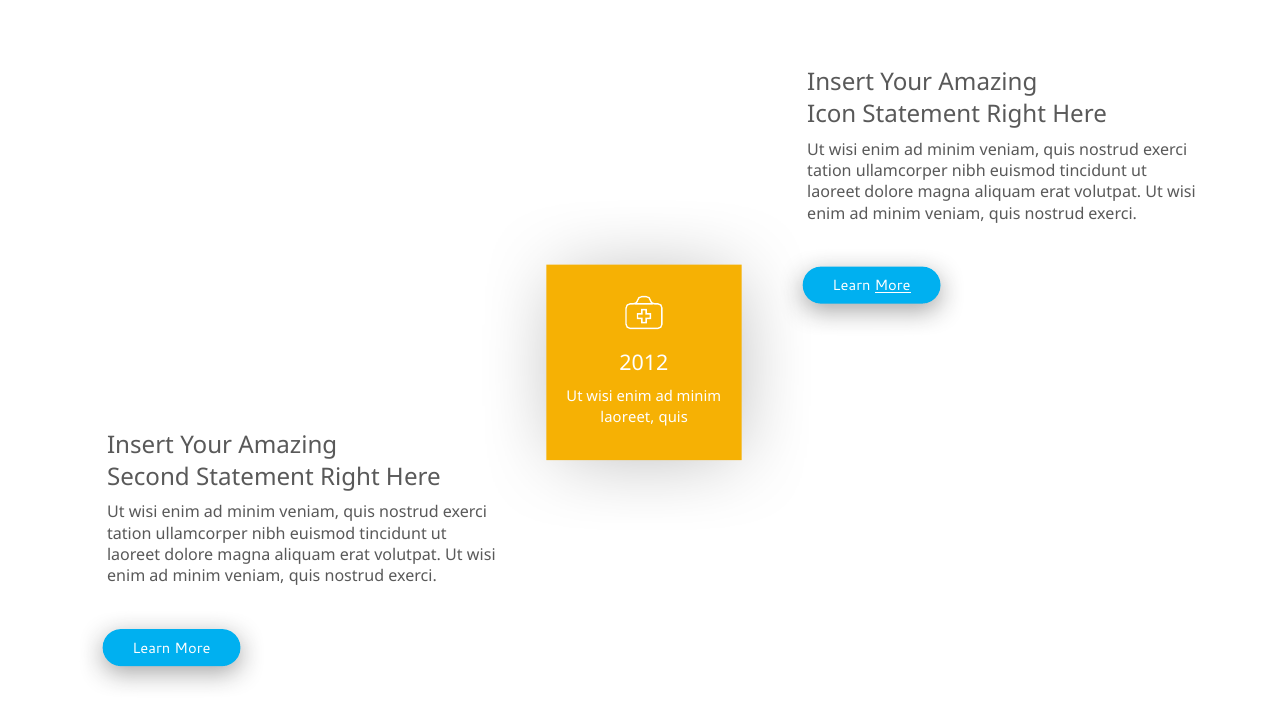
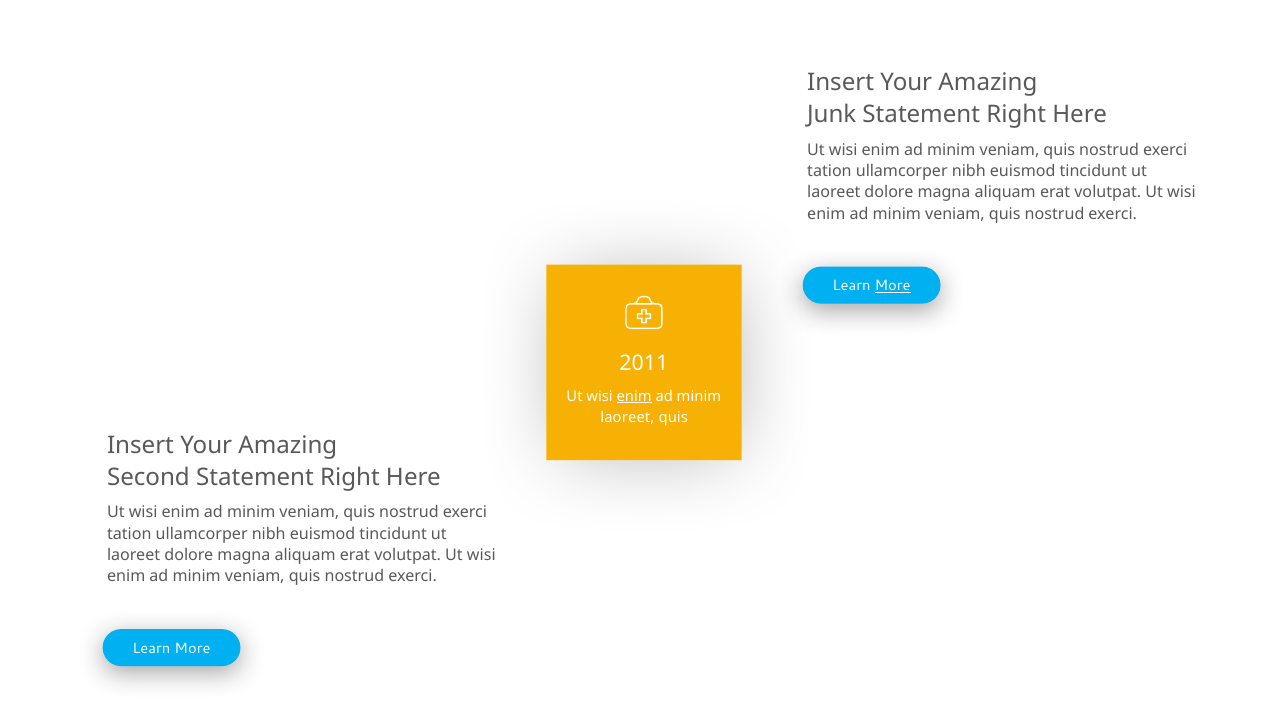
Icon: Icon -> Junk
2012: 2012 -> 2011
enim at (634, 396) underline: none -> present
